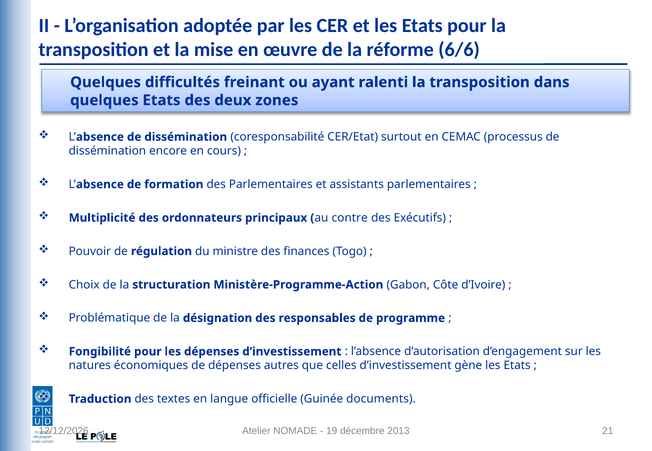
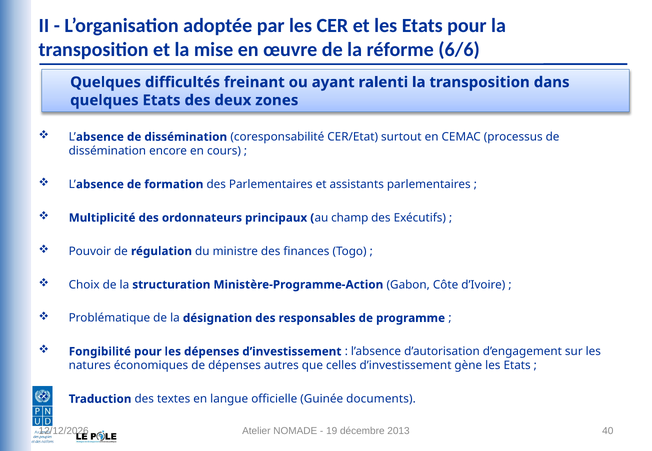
contre: contre -> champ
21: 21 -> 40
